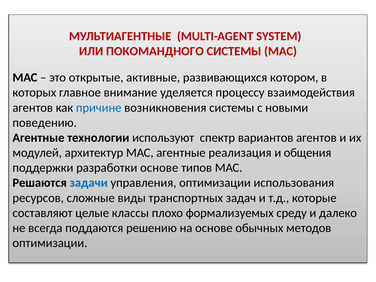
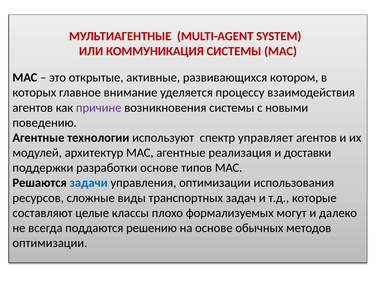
ПОКОМАНДНОГО: ПОКОМАНДНОГО -> КОММУНИКАЦИЯ
причине colour: blue -> purple
вариантов: вариантов -> управляет
общения: общения -> доставки
среду: среду -> могут
